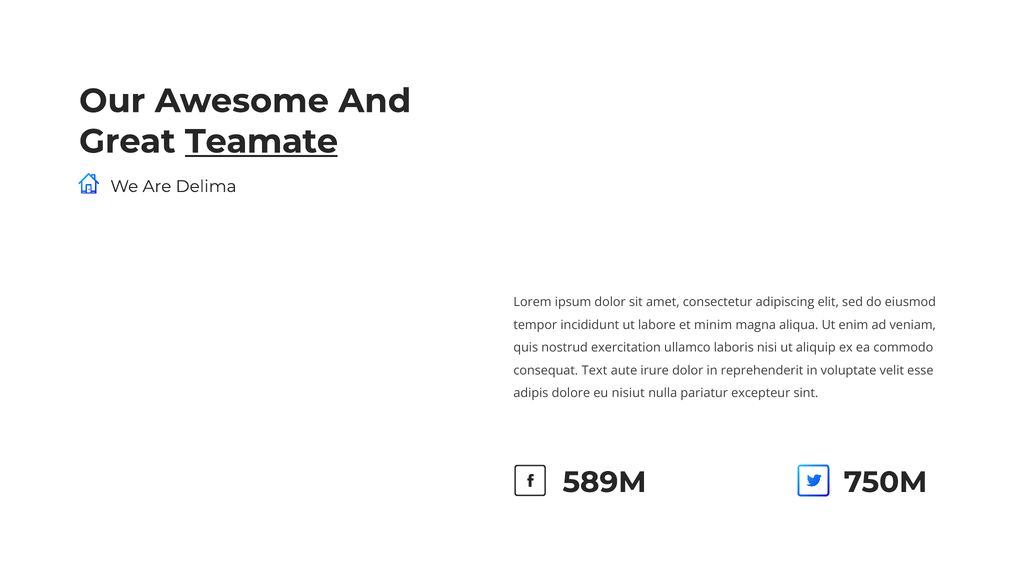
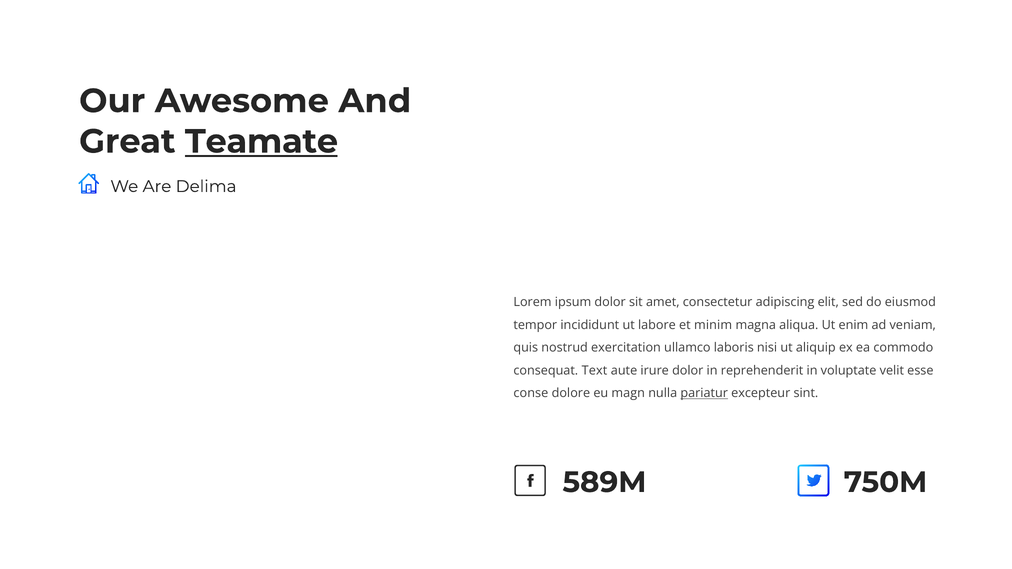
adipis: adipis -> conse
nisiut: nisiut -> magn
pariatur underline: none -> present
